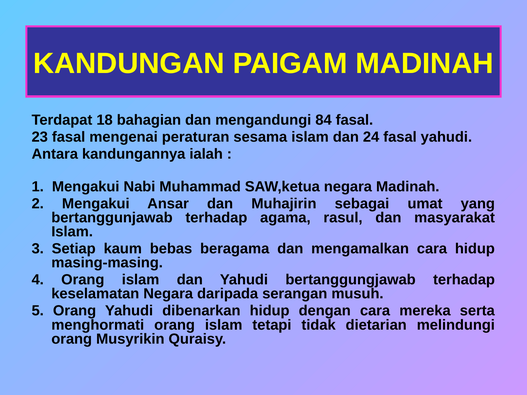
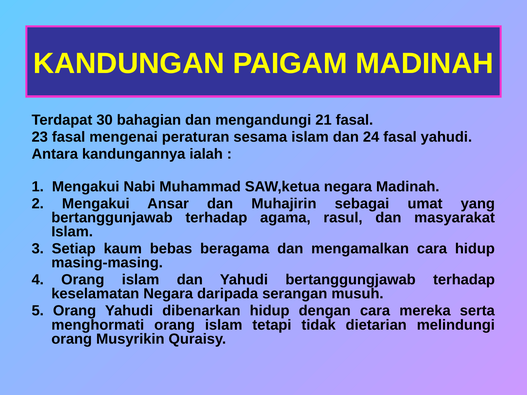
18: 18 -> 30
84: 84 -> 21
